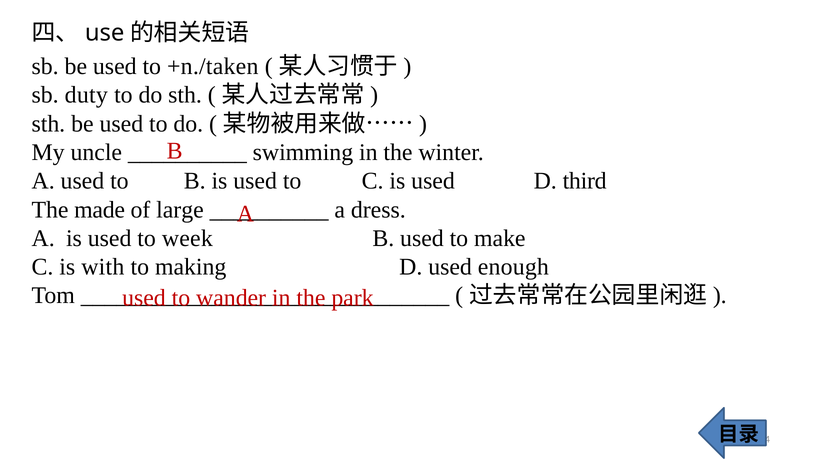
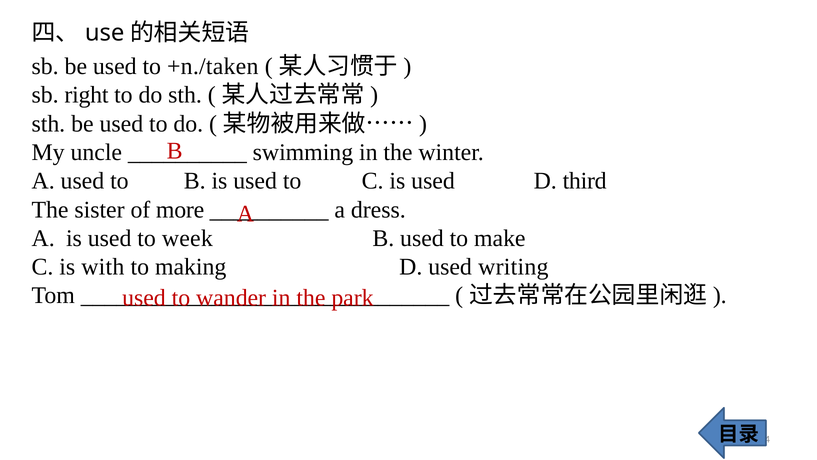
duty: duty -> right
made: made -> sister
large: large -> more
enough: enough -> writing
